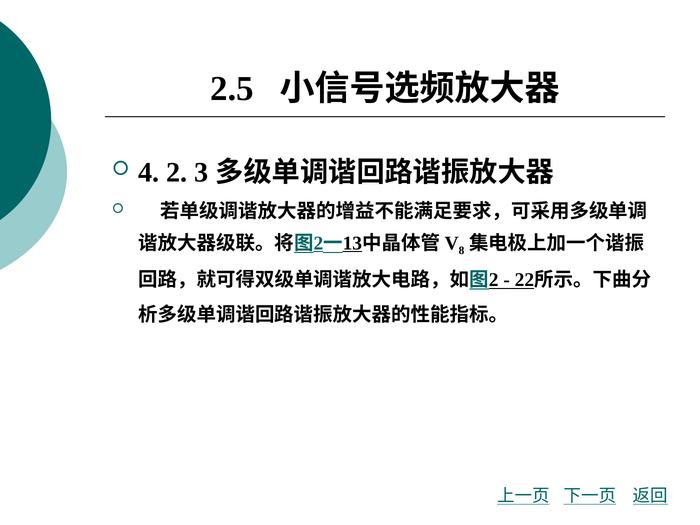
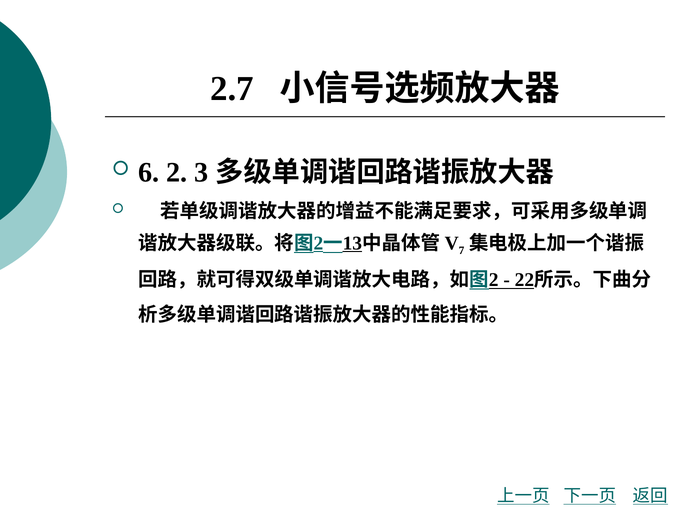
2.5: 2.5 -> 2.7
4: 4 -> 6
8: 8 -> 7
